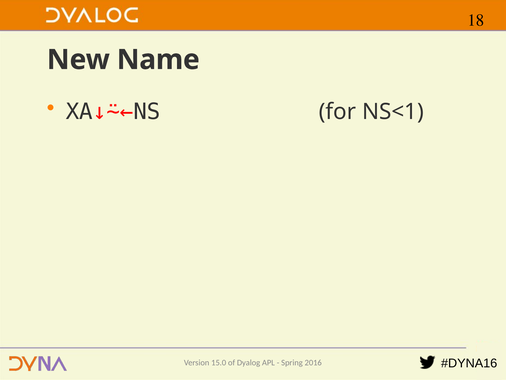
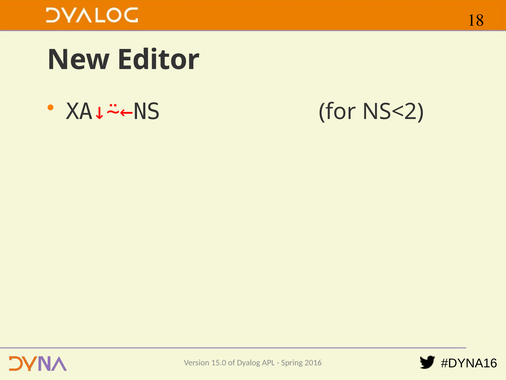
Name: Name -> Editor
NS<1: NS<1 -> NS<2
